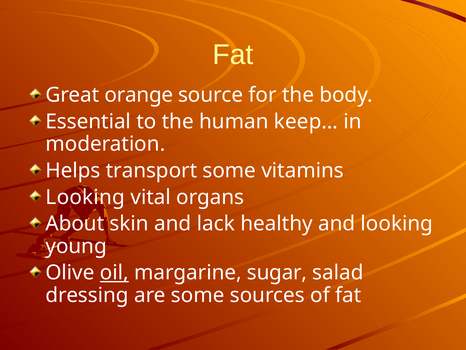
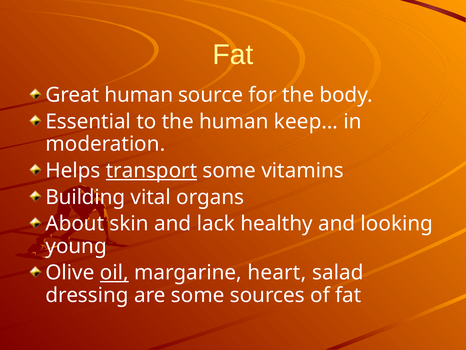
Great orange: orange -> human
transport underline: none -> present
Looking at (85, 197): Looking -> Building
sugar: sugar -> heart
